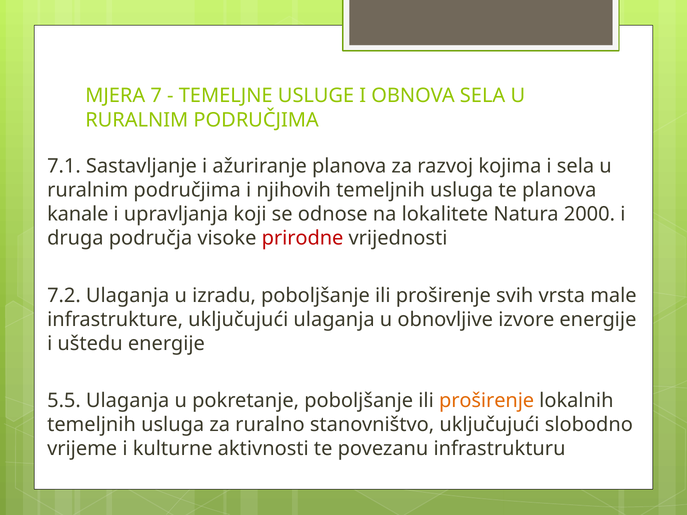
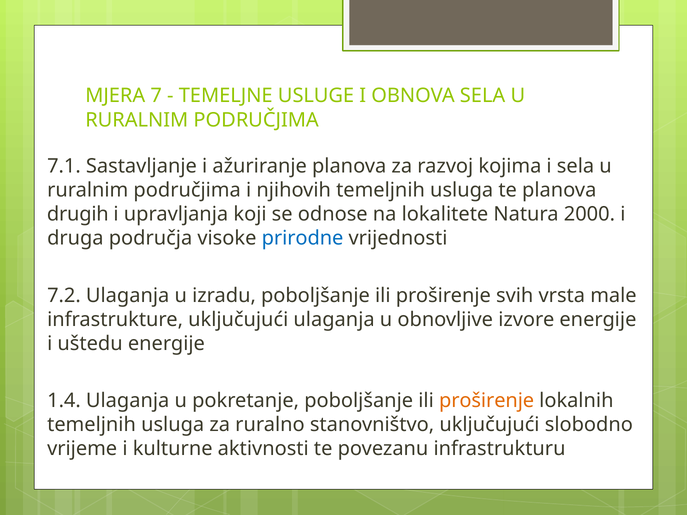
kanale: kanale -> drugih
prirodne colour: red -> blue
5.5: 5.5 -> 1.4
